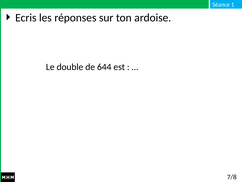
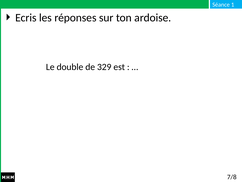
644: 644 -> 329
